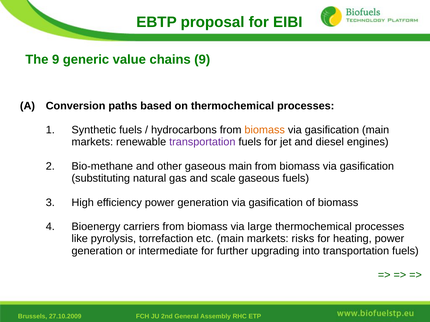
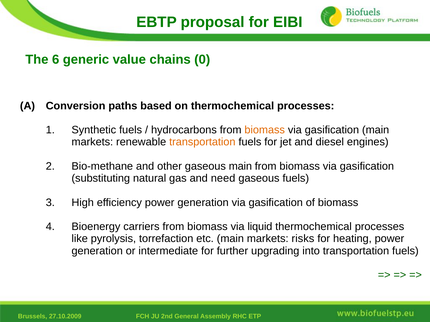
The 9: 9 -> 6
chains 9: 9 -> 0
transportation at (202, 142) colour: purple -> orange
scale: scale -> need
large: large -> liquid
